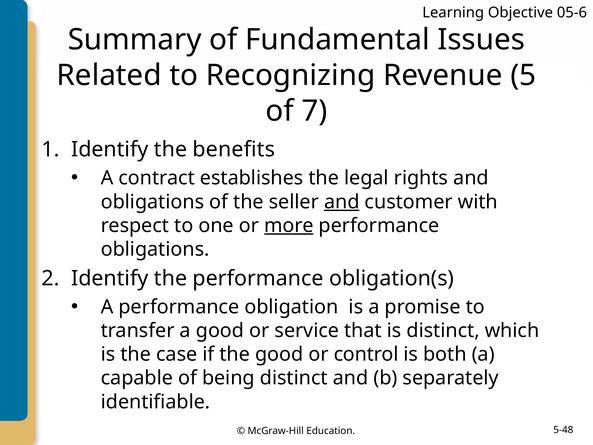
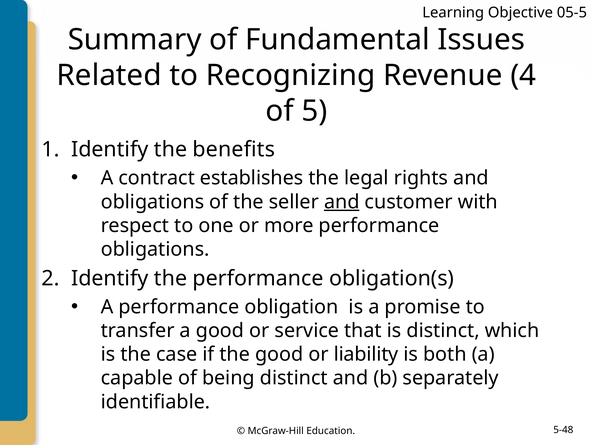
05-6: 05-6 -> 05-5
5: 5 -> 4
7: 7 -> 5
more underline: present -> none
control: control -> liability
